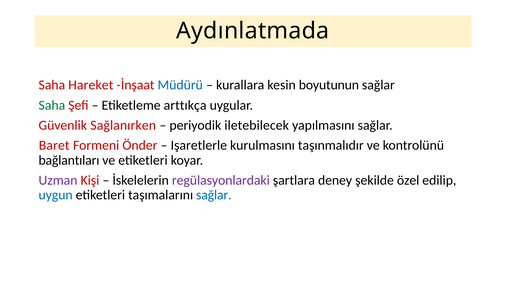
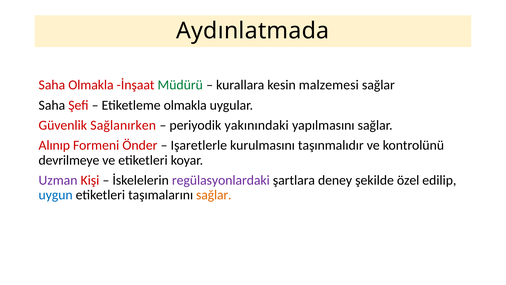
Saha Hareket: Hareket -> Olmakla
Müdürü colour: blue -> green
boyutunun: boyutunun -> malzemesi
Saha at (52, 105) colour: green -> black
Etiketleme arttıkça: arttıkça -> olmakla
iletebilecek: iletebilecek -> yakınındaki
Baret: Baret -> Alınıp
bağlantıları: bağlantıları -> devrilmeye
sağlar at (214, 195) colour: blue -> orange
